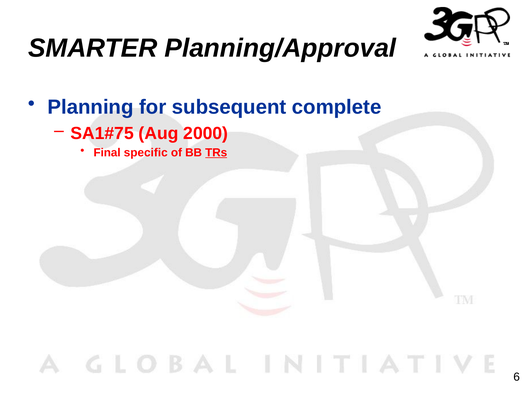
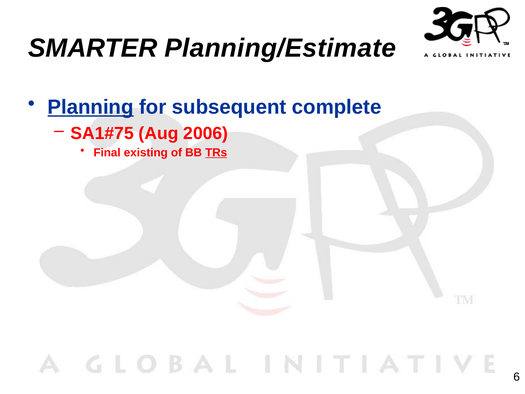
Planning/Approval: Planning/Approval -> Planning/Estimate
Planning underline: none -> present
2000: 2000 -> 2006
specific: specific -> existing
